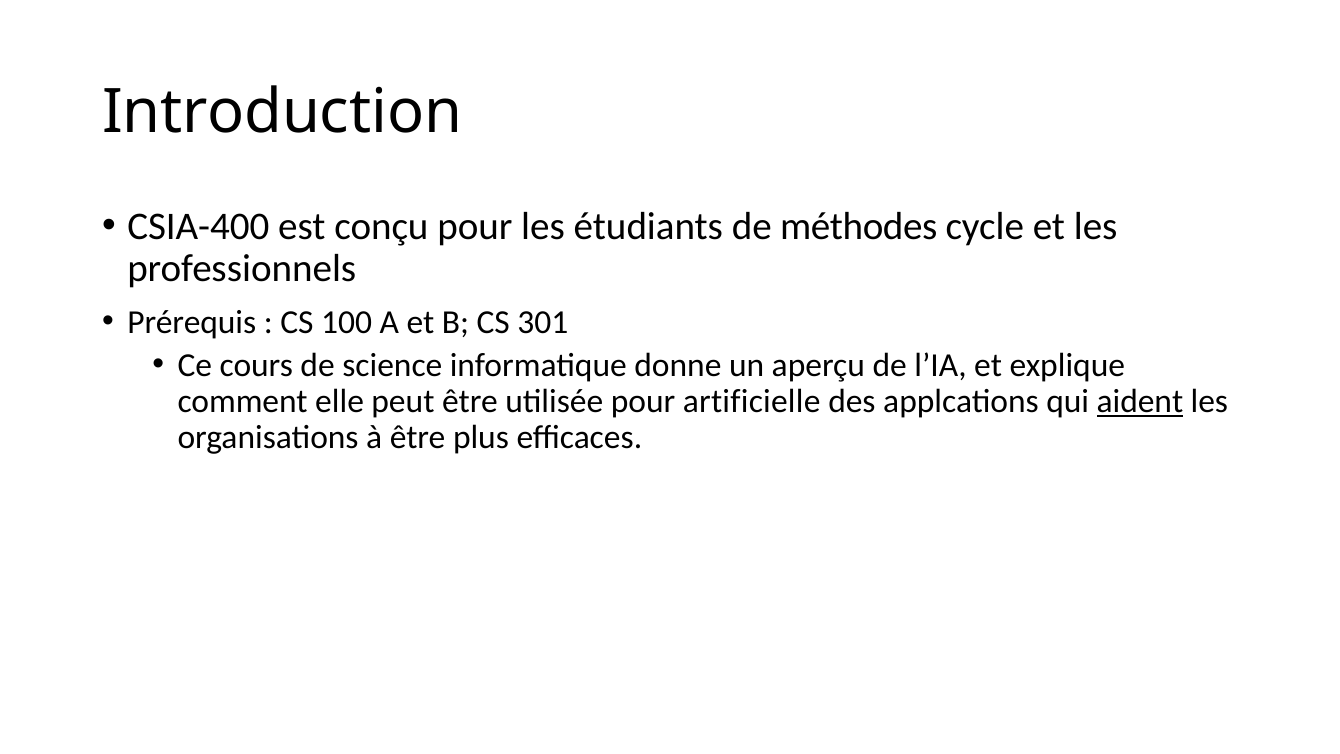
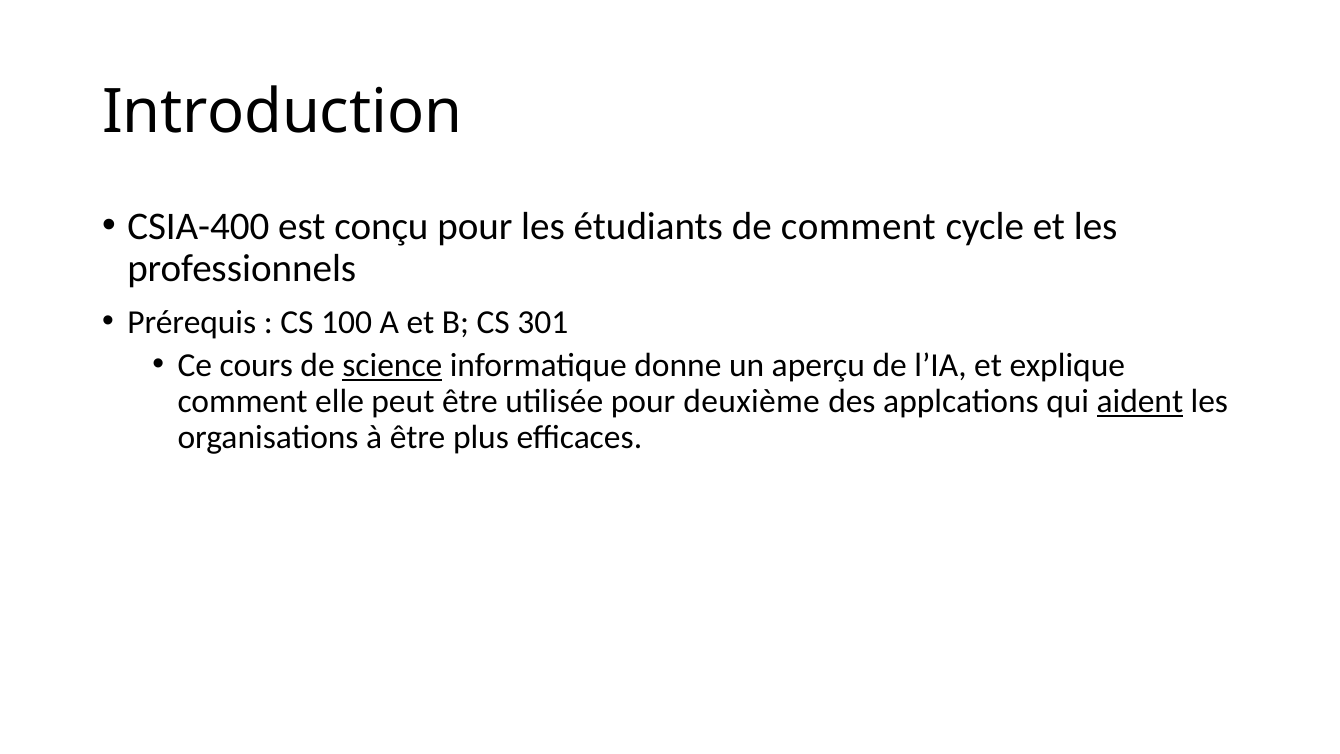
de méthodes: méthodes -> comment
science underline: none -> present
artificielle: artificielle -> deuxième
